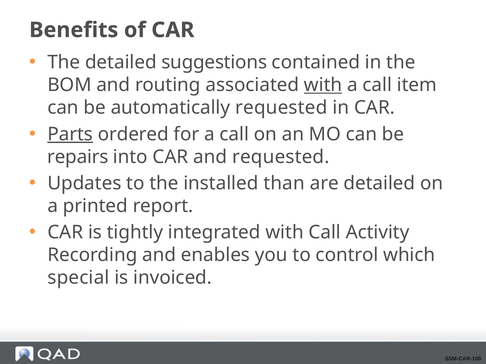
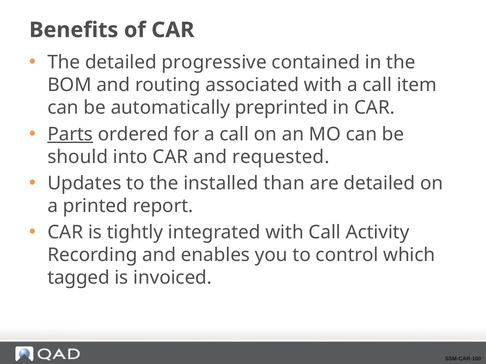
suggestions: suggestions -> progressive
with at (323, 85) underline: present -> none
automatically requested: requested -> preprinted
repairs: repairs -> should
special: special -> tagged
